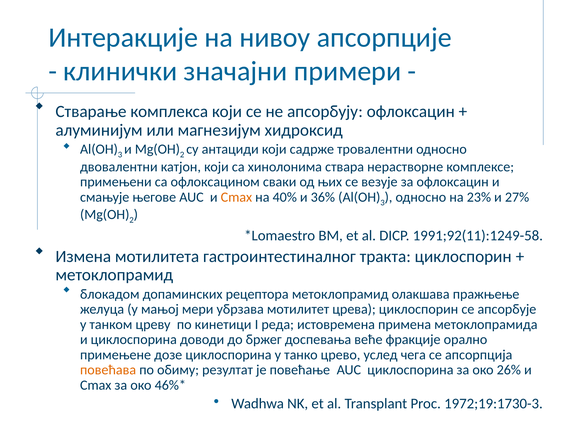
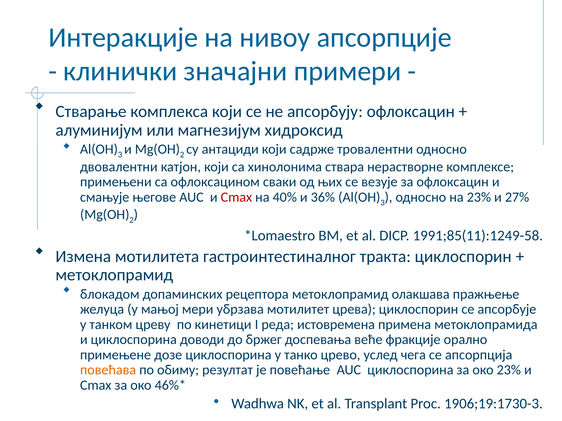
Cmax at (236, 197) colour: orange -> red
1991;92(11):1249-58: 1991;92(11):1249-58 -> 1991;85(11):1249-58
око 26%: 26% -> 23%
1972;19:1730-3: 1972;19:1730-3 -> 1906;19:1730-3
